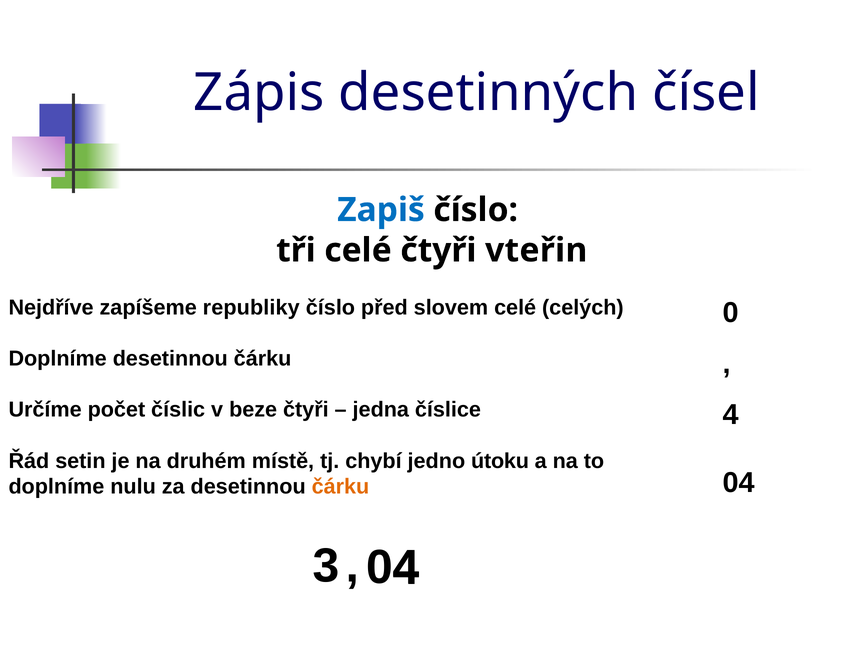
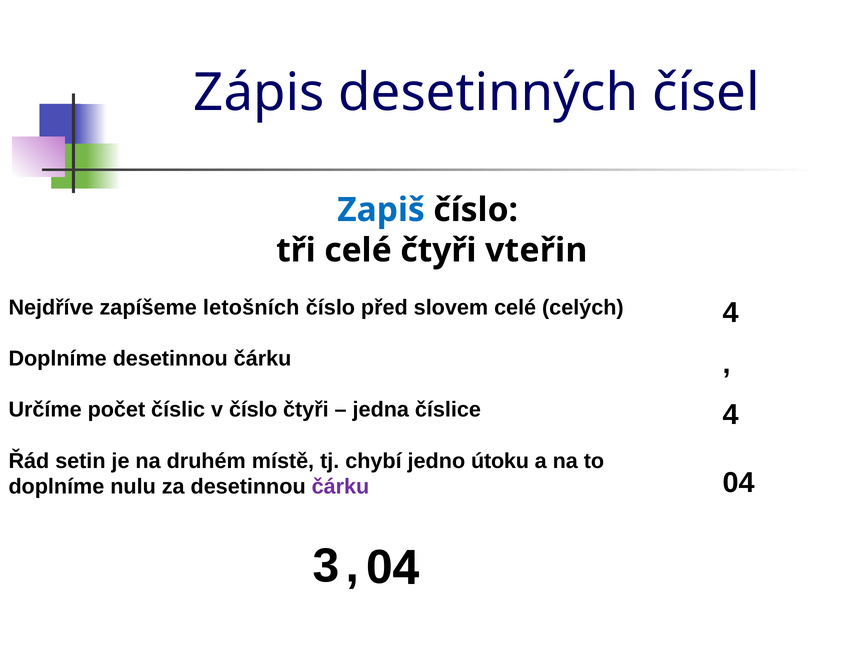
republiky: republiky -> letošních
celých 0: 0 -> 4
v beze: beze -> číslo
čárku at (340, 487) colour: orange -> purple
